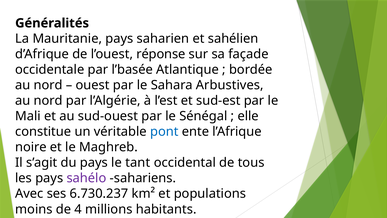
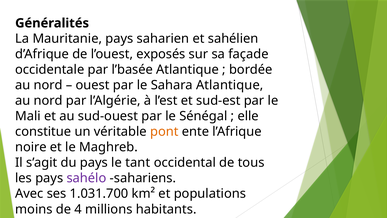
réponse: réponse -> exposés
Sahara Arbustives: Arbustives -> Atlantique
pont colour: blue -> orange
6.730.237: 6.730.237 -> 1.031.700
